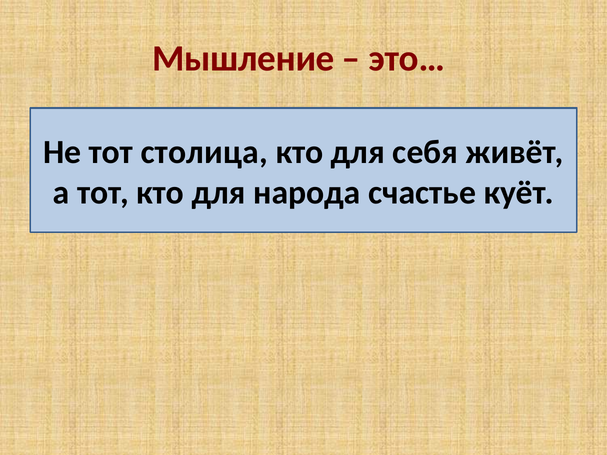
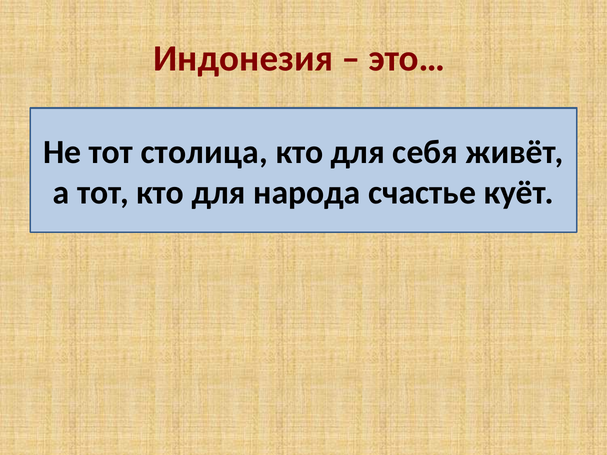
Мышление: Мышление -> Индонезия
